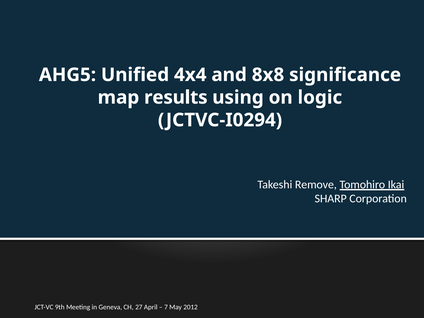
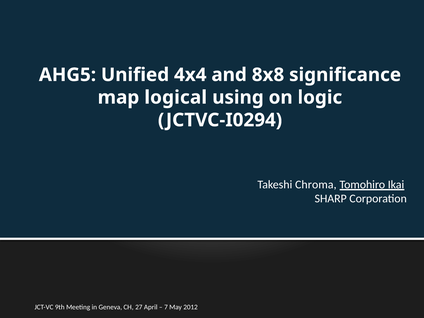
results: results -> logical
Remove: Remove -> Chroma
